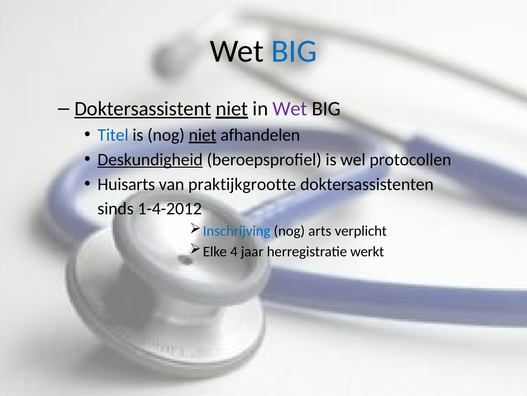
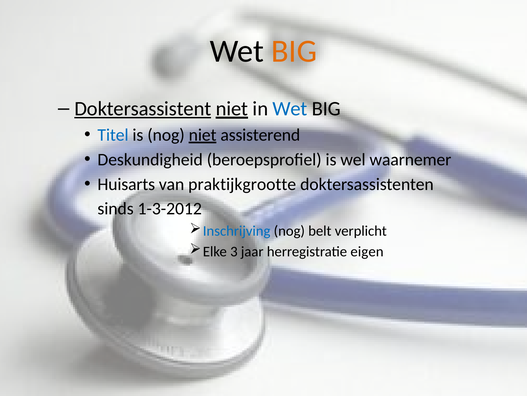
BIG at (294, 51) colour: blue -> orange
Wet at (290, 109) colour: purple -> blue
afhandelen: afhandelen -> assisterend
Deskundigheid underline: present -> none
protocollen: protocollen -> waarnemer
1-4-2012: 1-4-2012 -> 1-3-2012
arts: arts -> belt
4: 4 -> 3
werkt: werkt -> eigen
